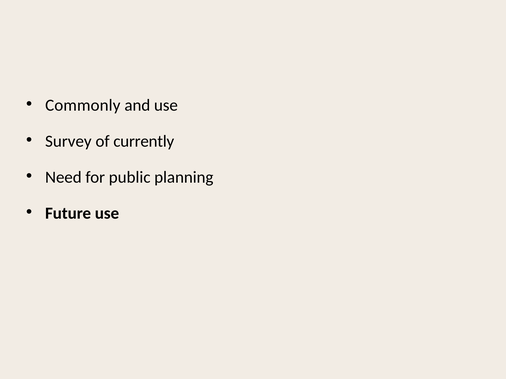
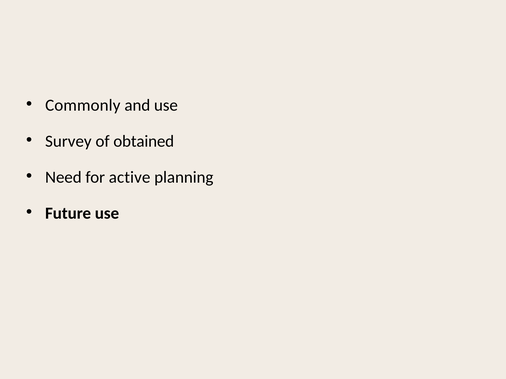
currently: currently -> obtained
public: public -> active
